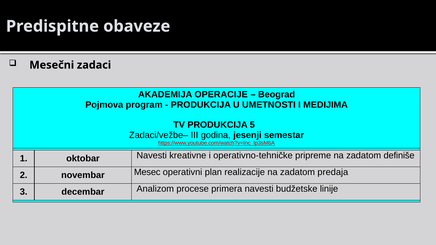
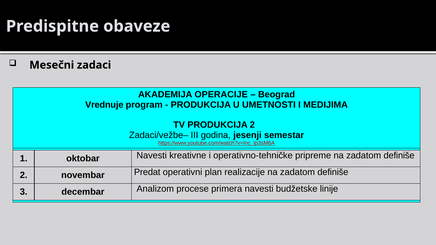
Pojmova: Pojmova -> Vrednuje
PRODUKCIJA 5: 5 -> 2
Mesec: Mesec -> Predat
realizacije na zadatom predaja: predaja -> definiše
